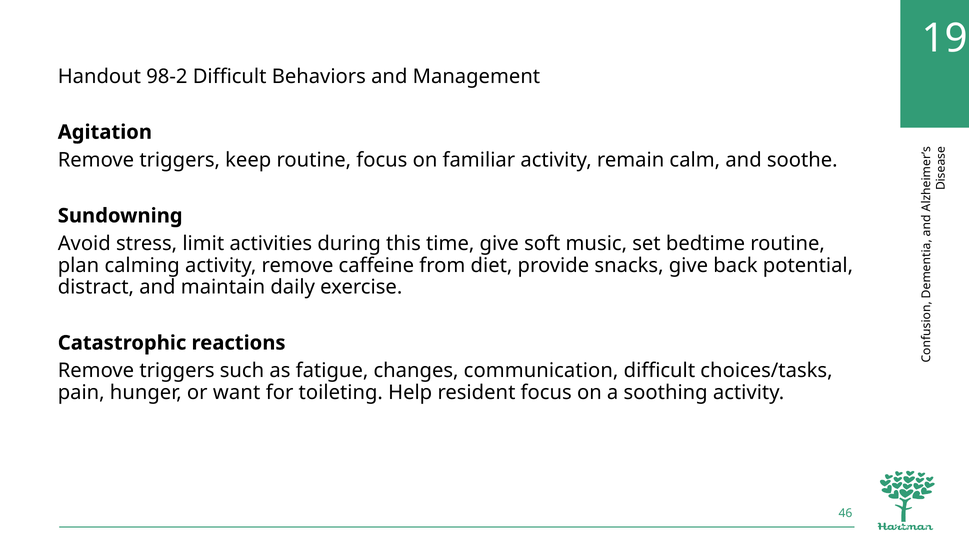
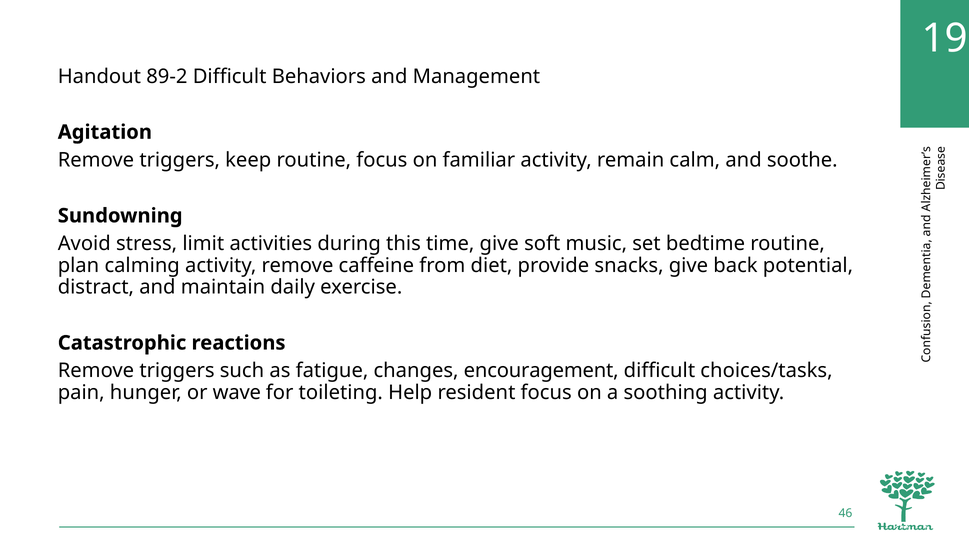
98-2: 98-2 -> 89-2
communication: communication -> encouragement
want: want -> wave
